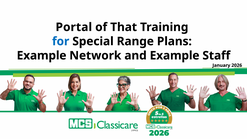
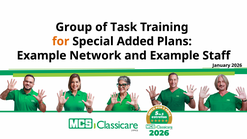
Portal: Portal -> Group
That: That -> Task
for colour: blue -> orange
Range: Range -> Added
